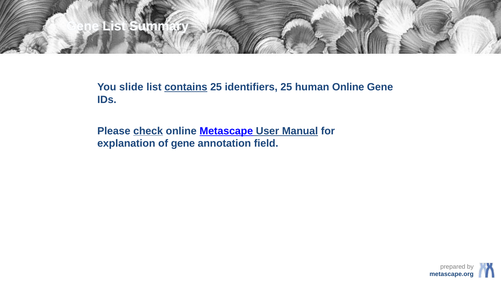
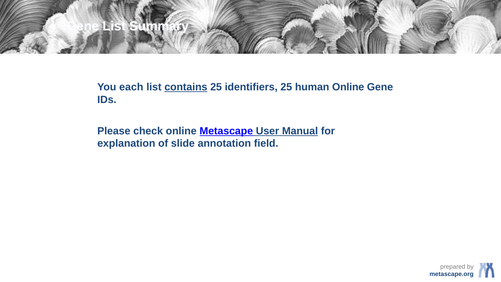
slide: slide -> each
check underline: present -> none
of gene: gene -> slide
